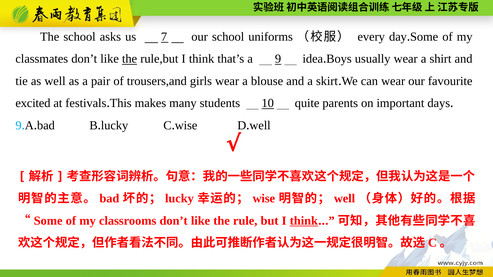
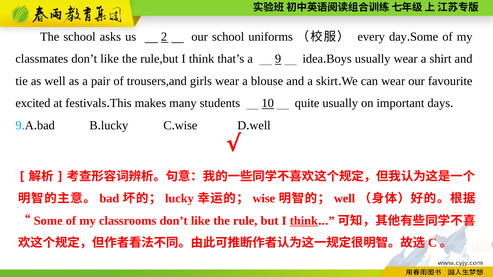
7: 7 -> 2
the at (130, 59) underline: present -> none
quite parents: parents -> usually
